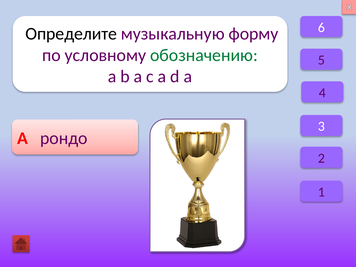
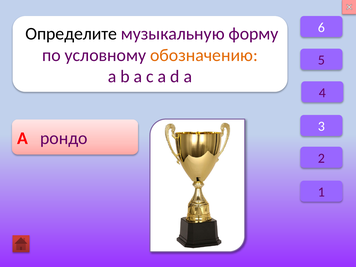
обозначению colour: green -> orange
